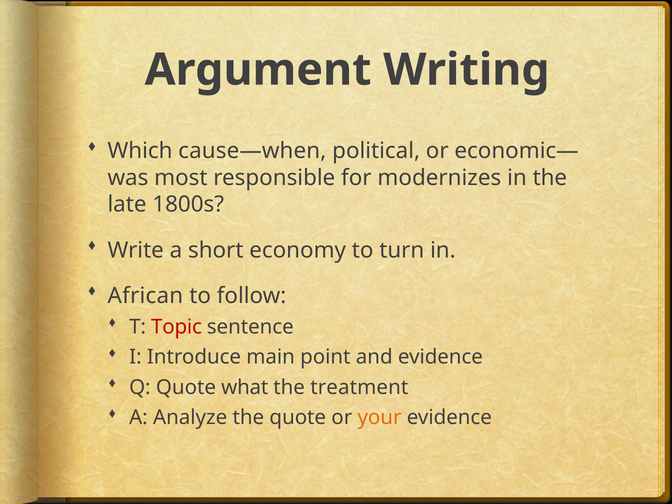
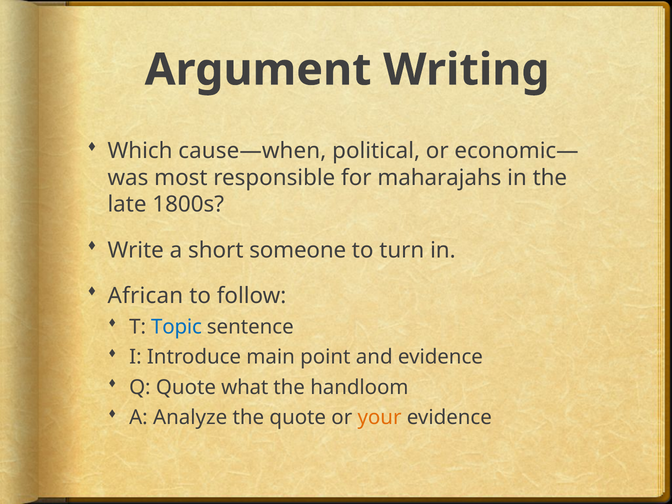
modernizes: modernizes -> maharajahs
economy: economy -> someone
Topic colour: red -> blue
treatment: treatment -> handloom
